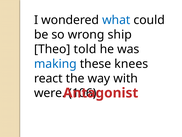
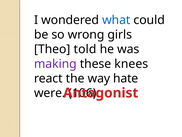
ship: ship -> girls
making colour: blue -> purple
with: with -> hate
